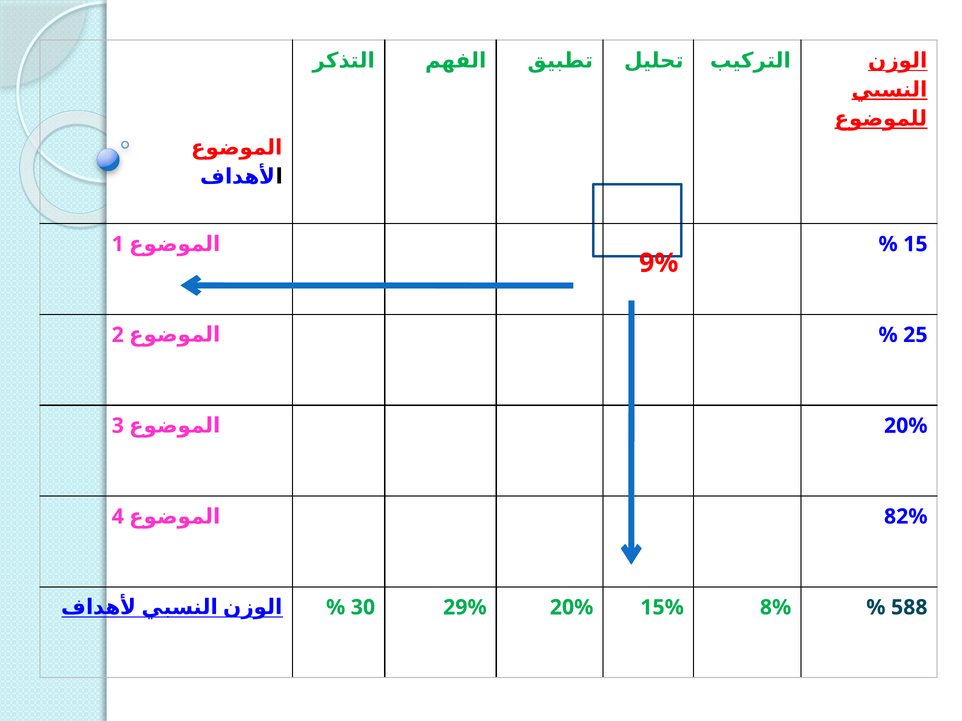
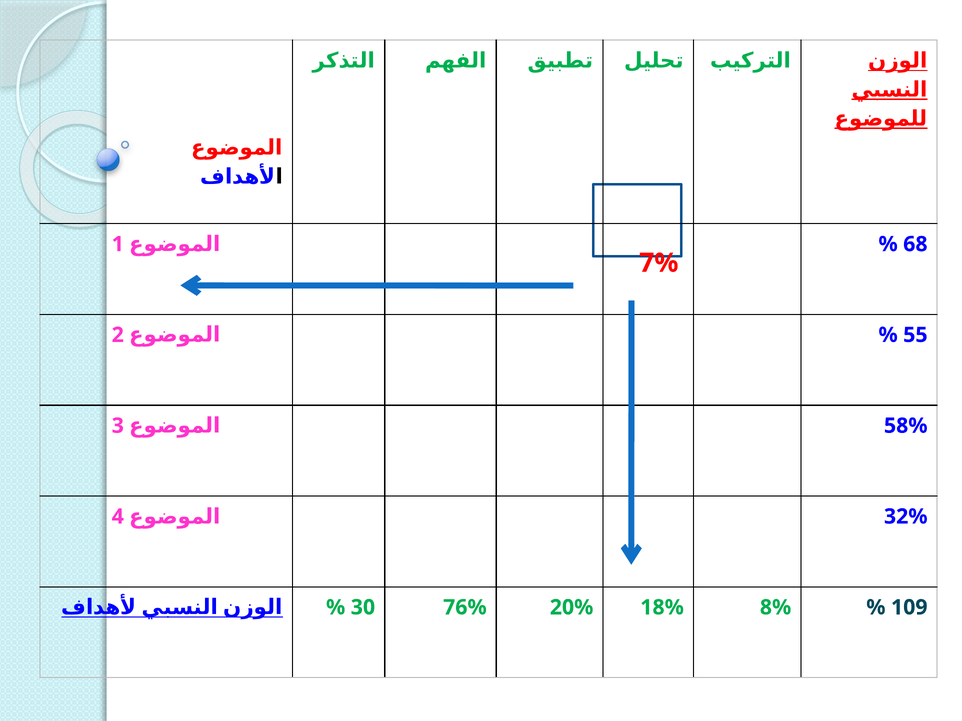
15: 15 -> 68
9%: 9% -> 7%
25: 25 -> 55
3 20%: 20% -> 58%
82%: 82% -> 32%
29%: 29% -> 76%
15%: 15% -> 18%
588: 588 -> 109
